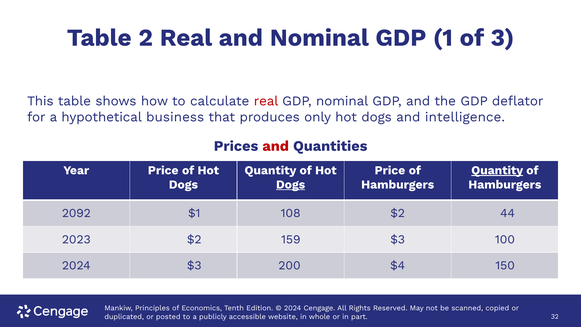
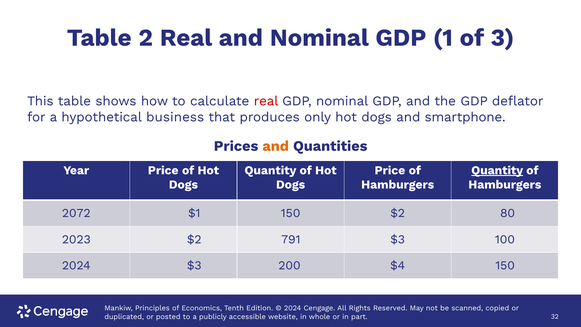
intelligence: intelligence -> smartphone
and at (276, 146) colour: red -> orange
Dogs at (291, 184) underline: present -> none
2092: 2092 -> 2072
$1 108: 108 -> 150
44: 44 -> 80
159: 159 -> 791
